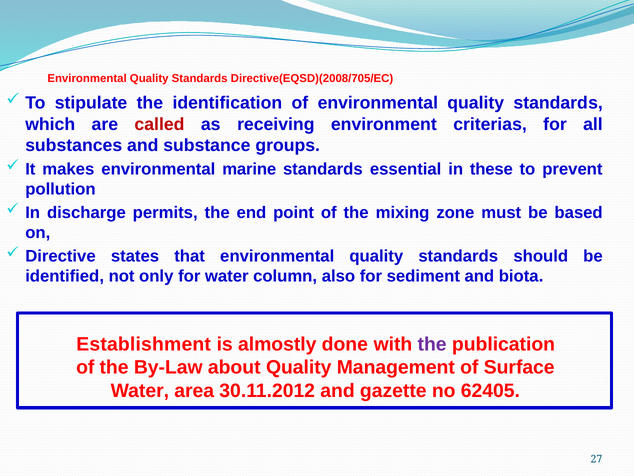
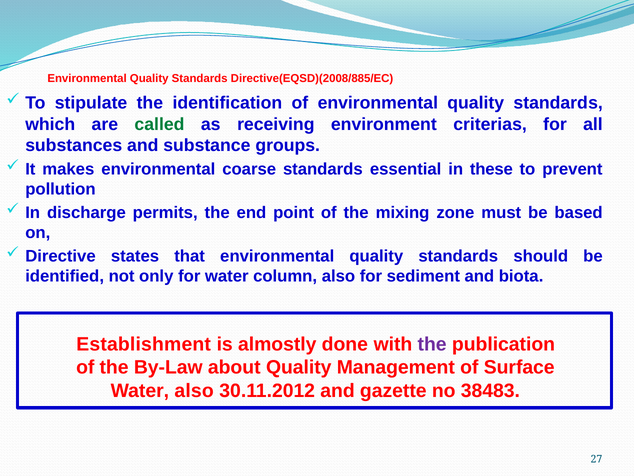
Directive(EQSD)(2008/705/EC: Directive(EQSD)(2008/705/EC -> Directive(EQSD)(2008/885/EC
called colour: red -> green
marine: marine -> coarse
Water area: area -> also
62405: 62405 -> 38483
